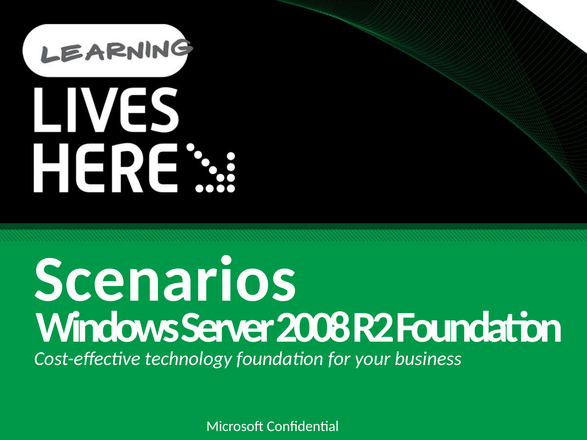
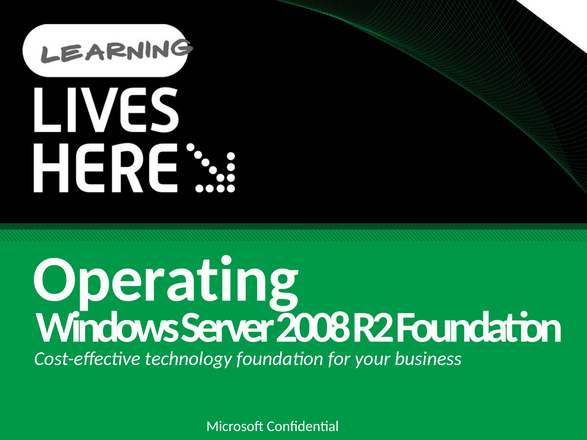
Scenarios: Scenarios -> Operating
